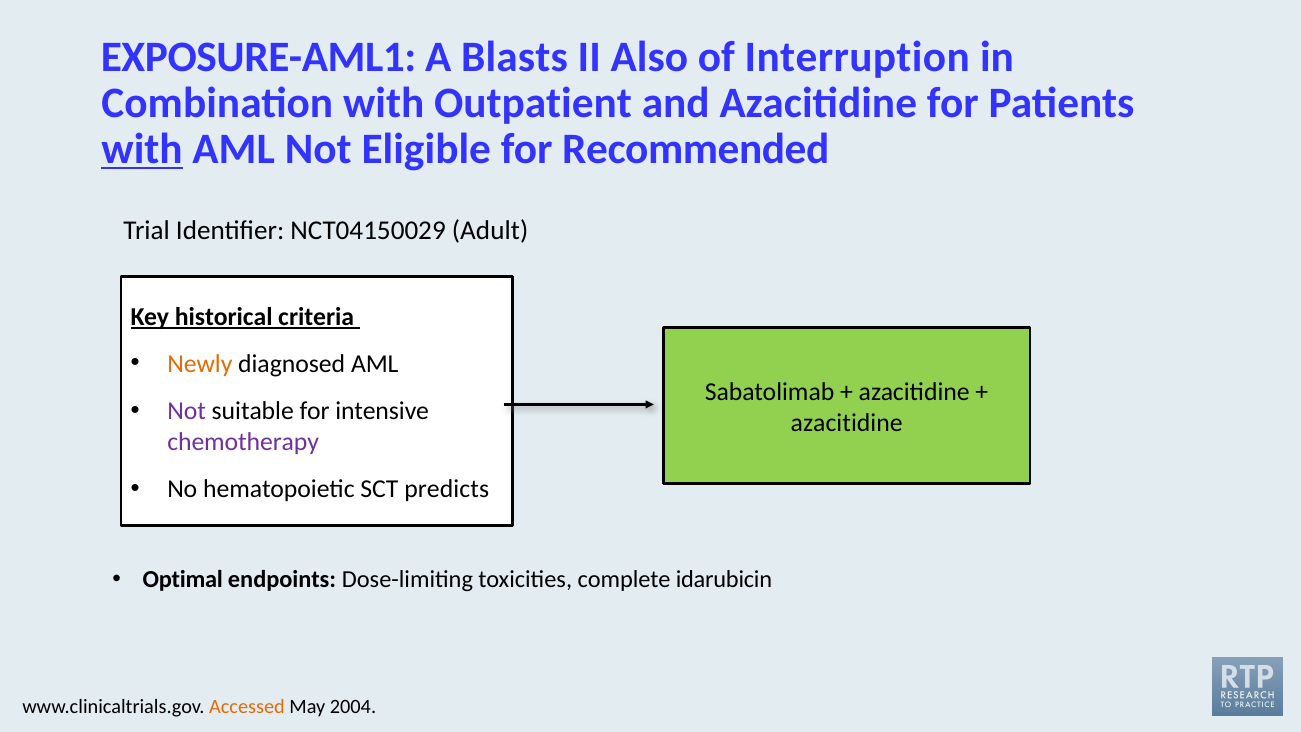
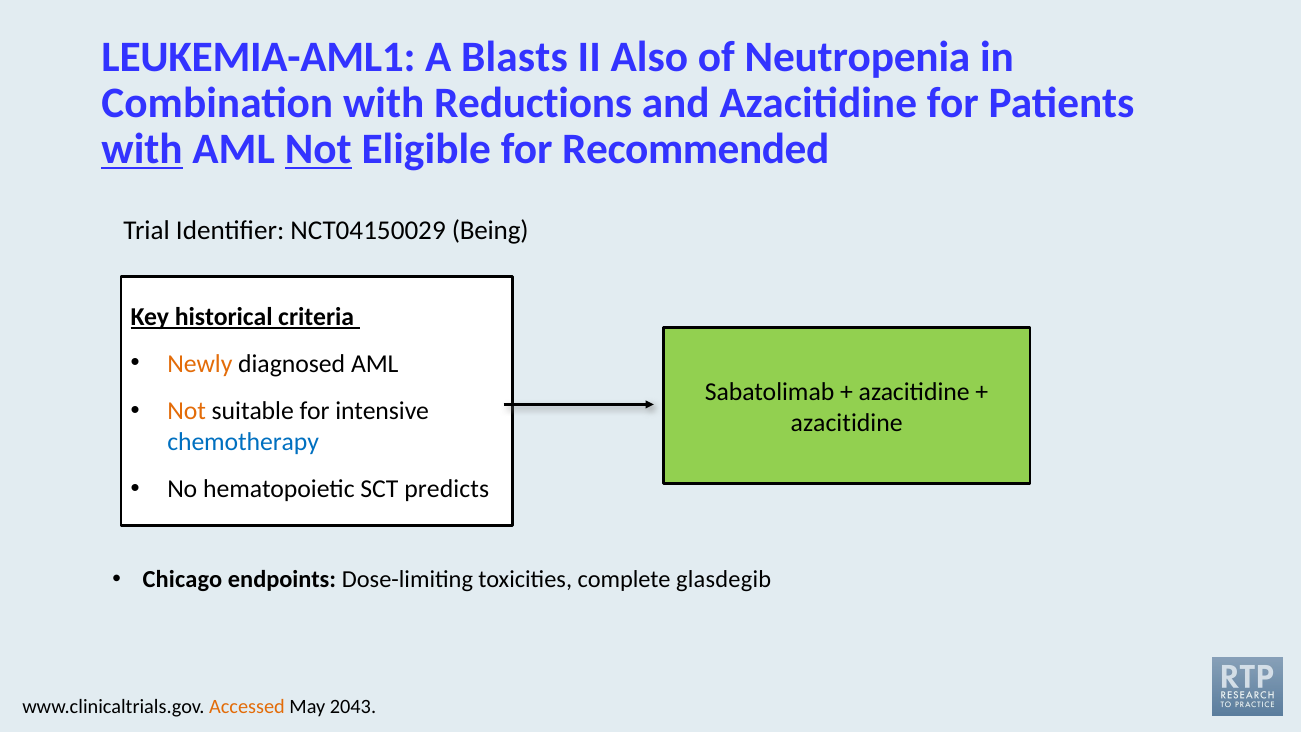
EXPOSURE-AML1: EXPOSURE-AML1 -> LEUKEMIA-AML1
Interruption: Interruption -> Neutropenia
Outpatient: Outpatient -> Reductions
Not at (318, 149) underline: none -> present
Adult: Adult -> Being
Not at (187, 411) colour: purple -> orange
chemotherapy colour: purple -> blue
Optimal: Optimal -> Chicago
idarubicin: idarubicin -> glasdegib
2004: 2004 -> 2043
